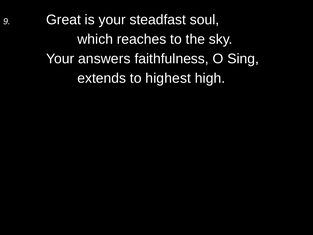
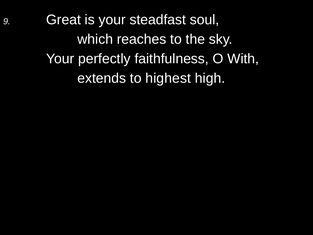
answers: answers -> perfectly
Sing: Sing -> With
